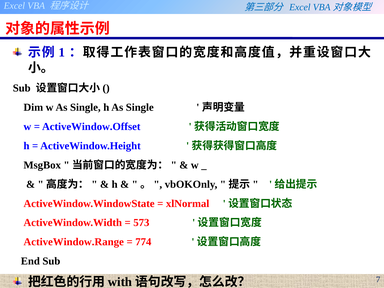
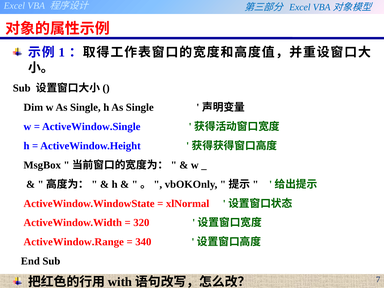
ActiveWindow.Offset: ActiveWindow.Offset -> ActiveWindow.Single
573: 573 -> 320
774: 774 -> 340
